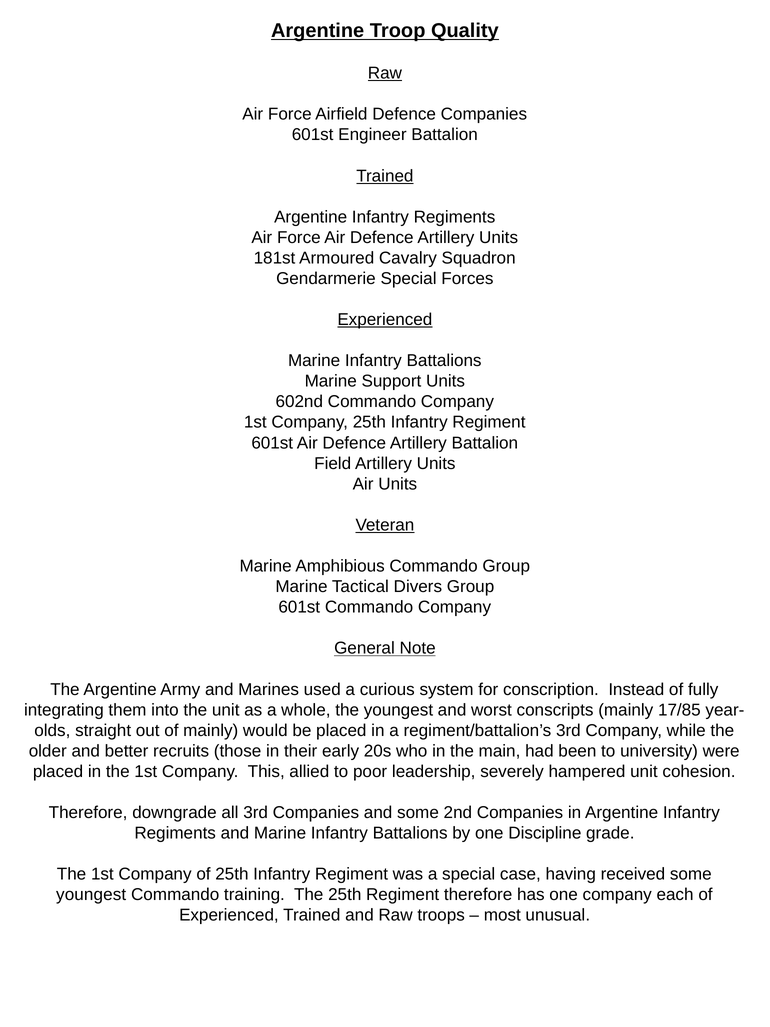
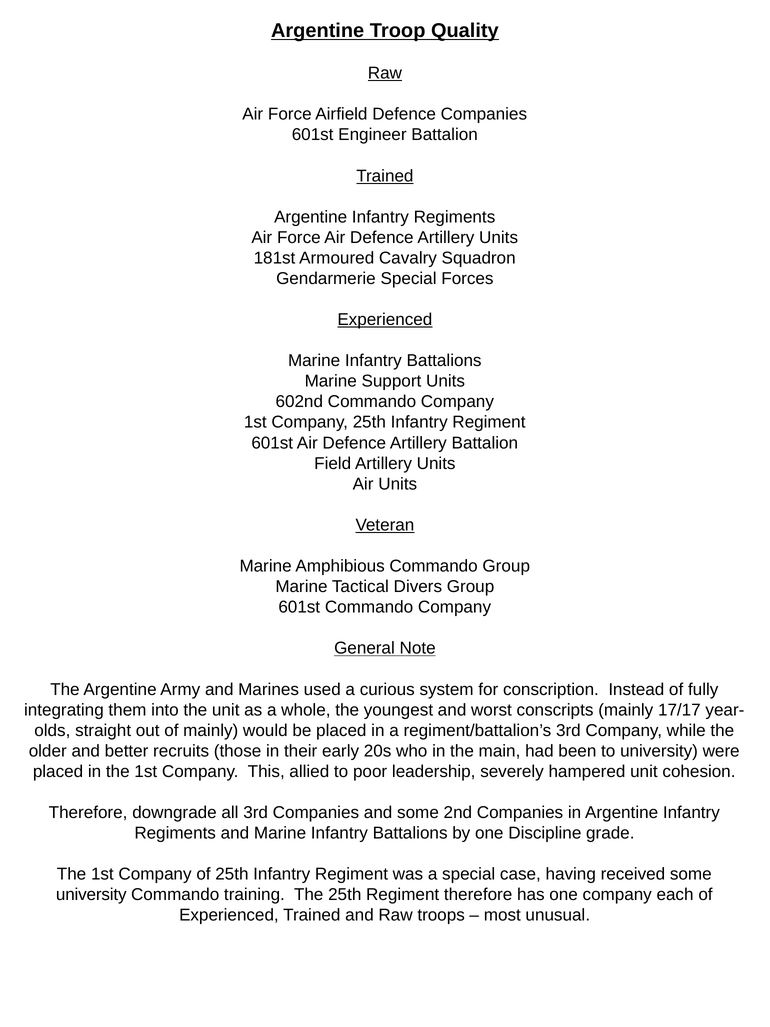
17/85: 17/85 -> 17/17
youngest at (91, 894): youngest -> university
